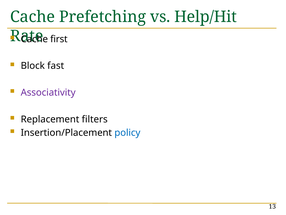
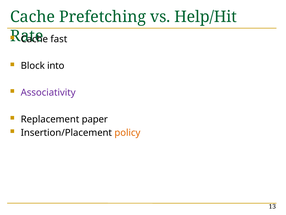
first: first -> fast
fast: fast -> into
filters: filters -> paper
policy colour: blue -> orange
